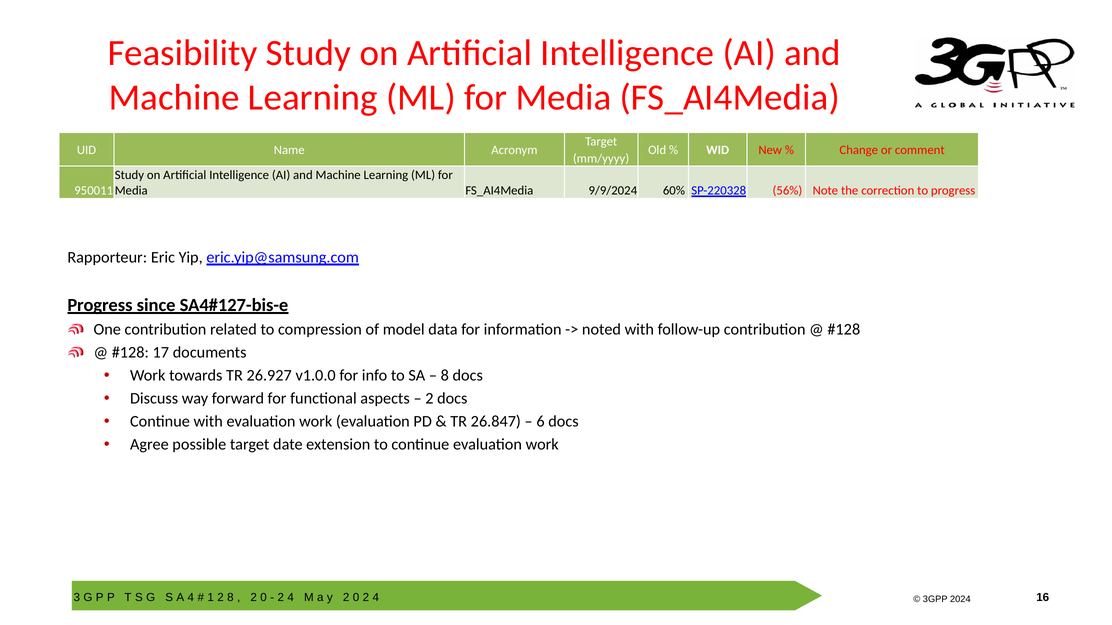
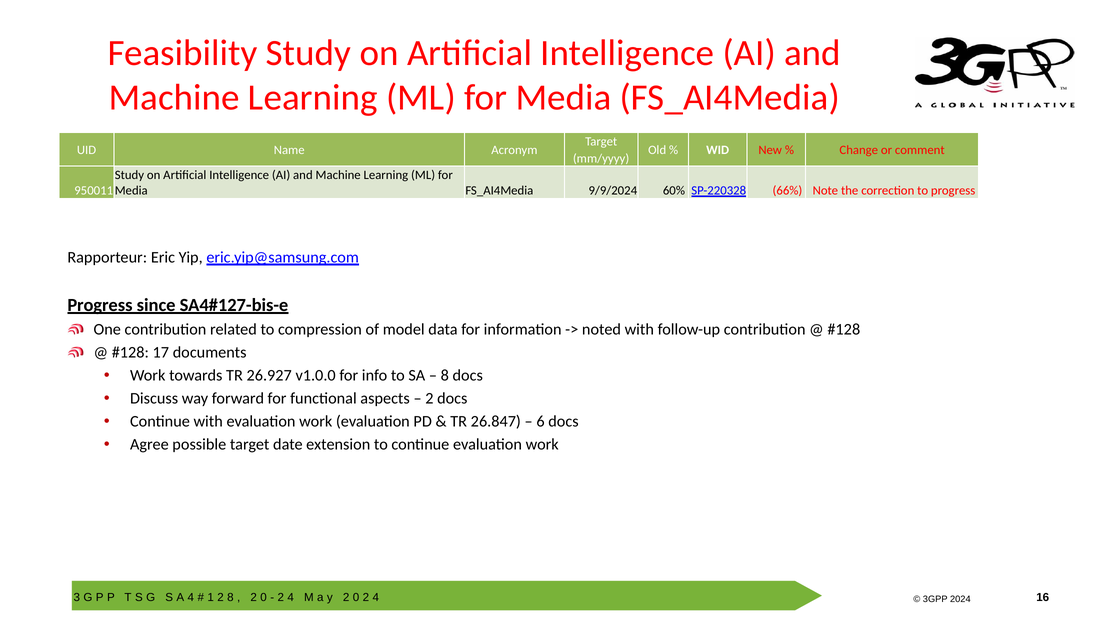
56%: 56% -> 66%
